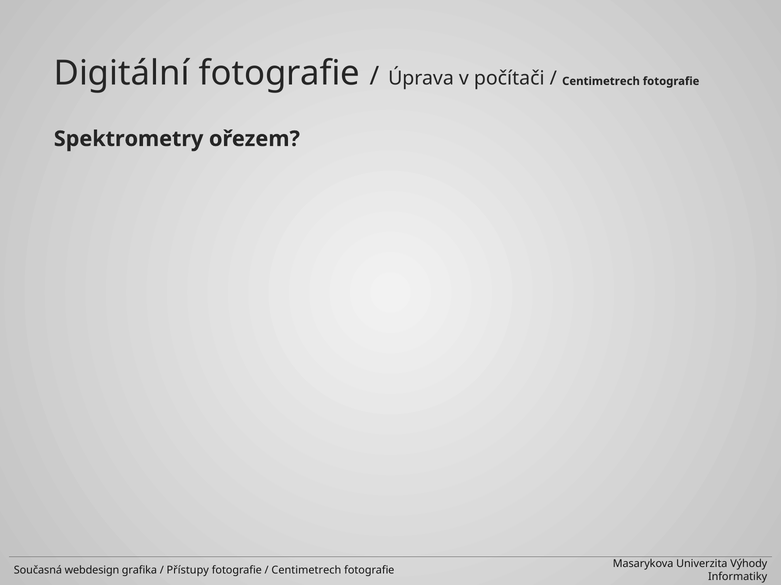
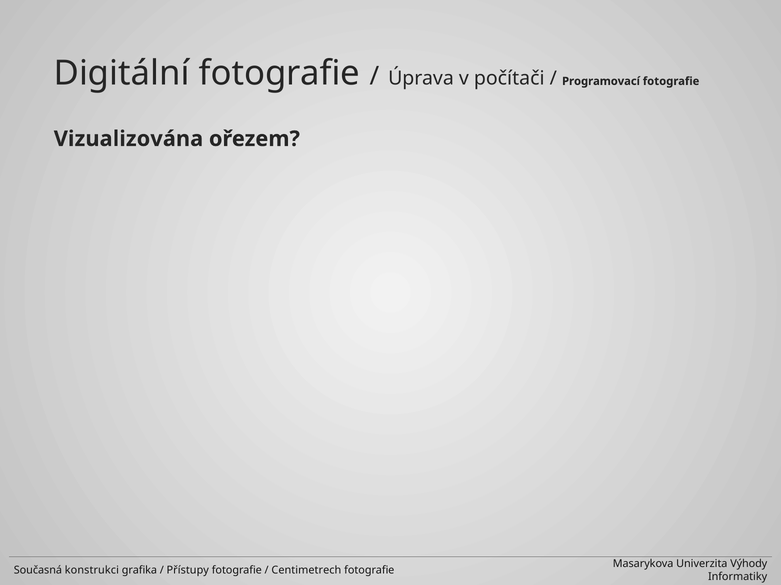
Centimetrech at (601, 81): Centimetrech -> Programovací
Spektrometry: Spektrometry -> Vizualizována
webdesign: webdesign -> konstrukci
